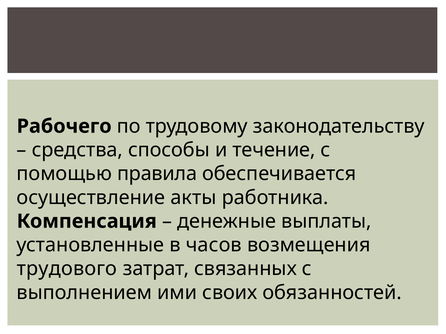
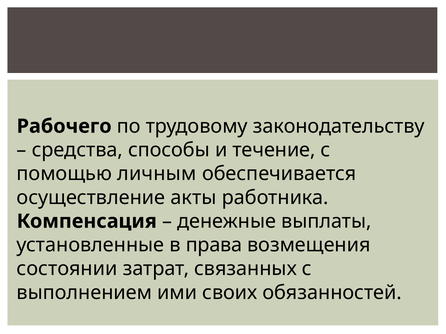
правила: правила -> личным
часов: часов -> права
трудового: трудового -> состоянии
